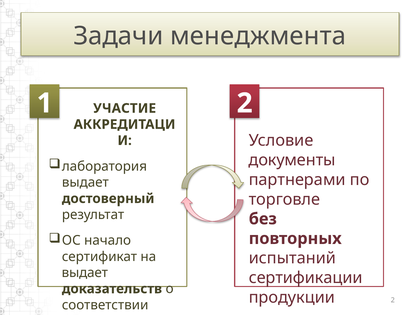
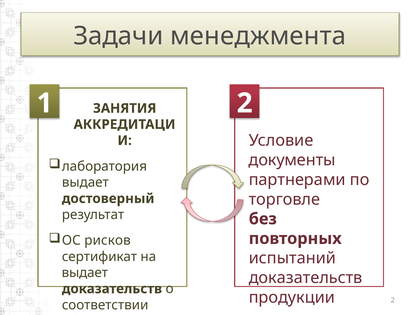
УЧАСТИЕ: УЧАСТИЕ -> ЗАНЯТИЯ
начало: начало -> рисков
сертификации at (306, 278): сертификации -> доказательств
